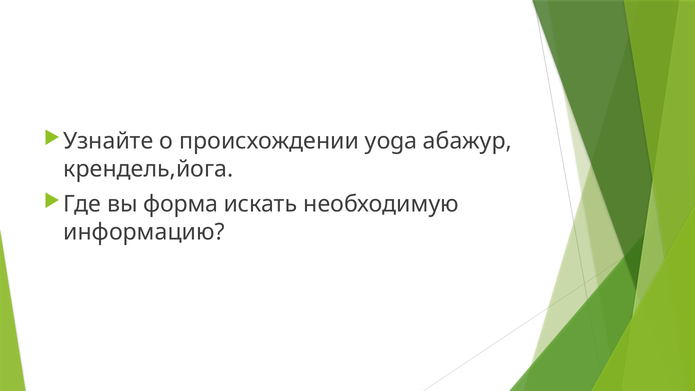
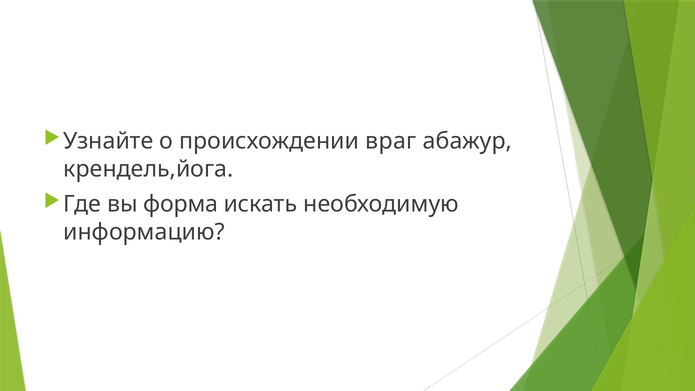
yoga: yoga -> враг
